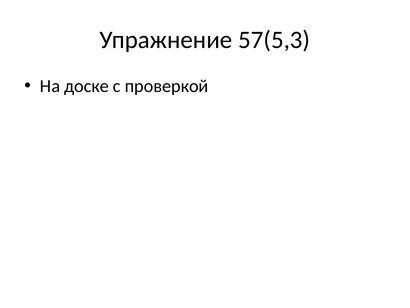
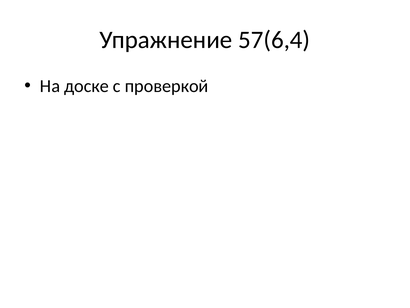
57(5,3: 57(5,3 -> 57(6,4
